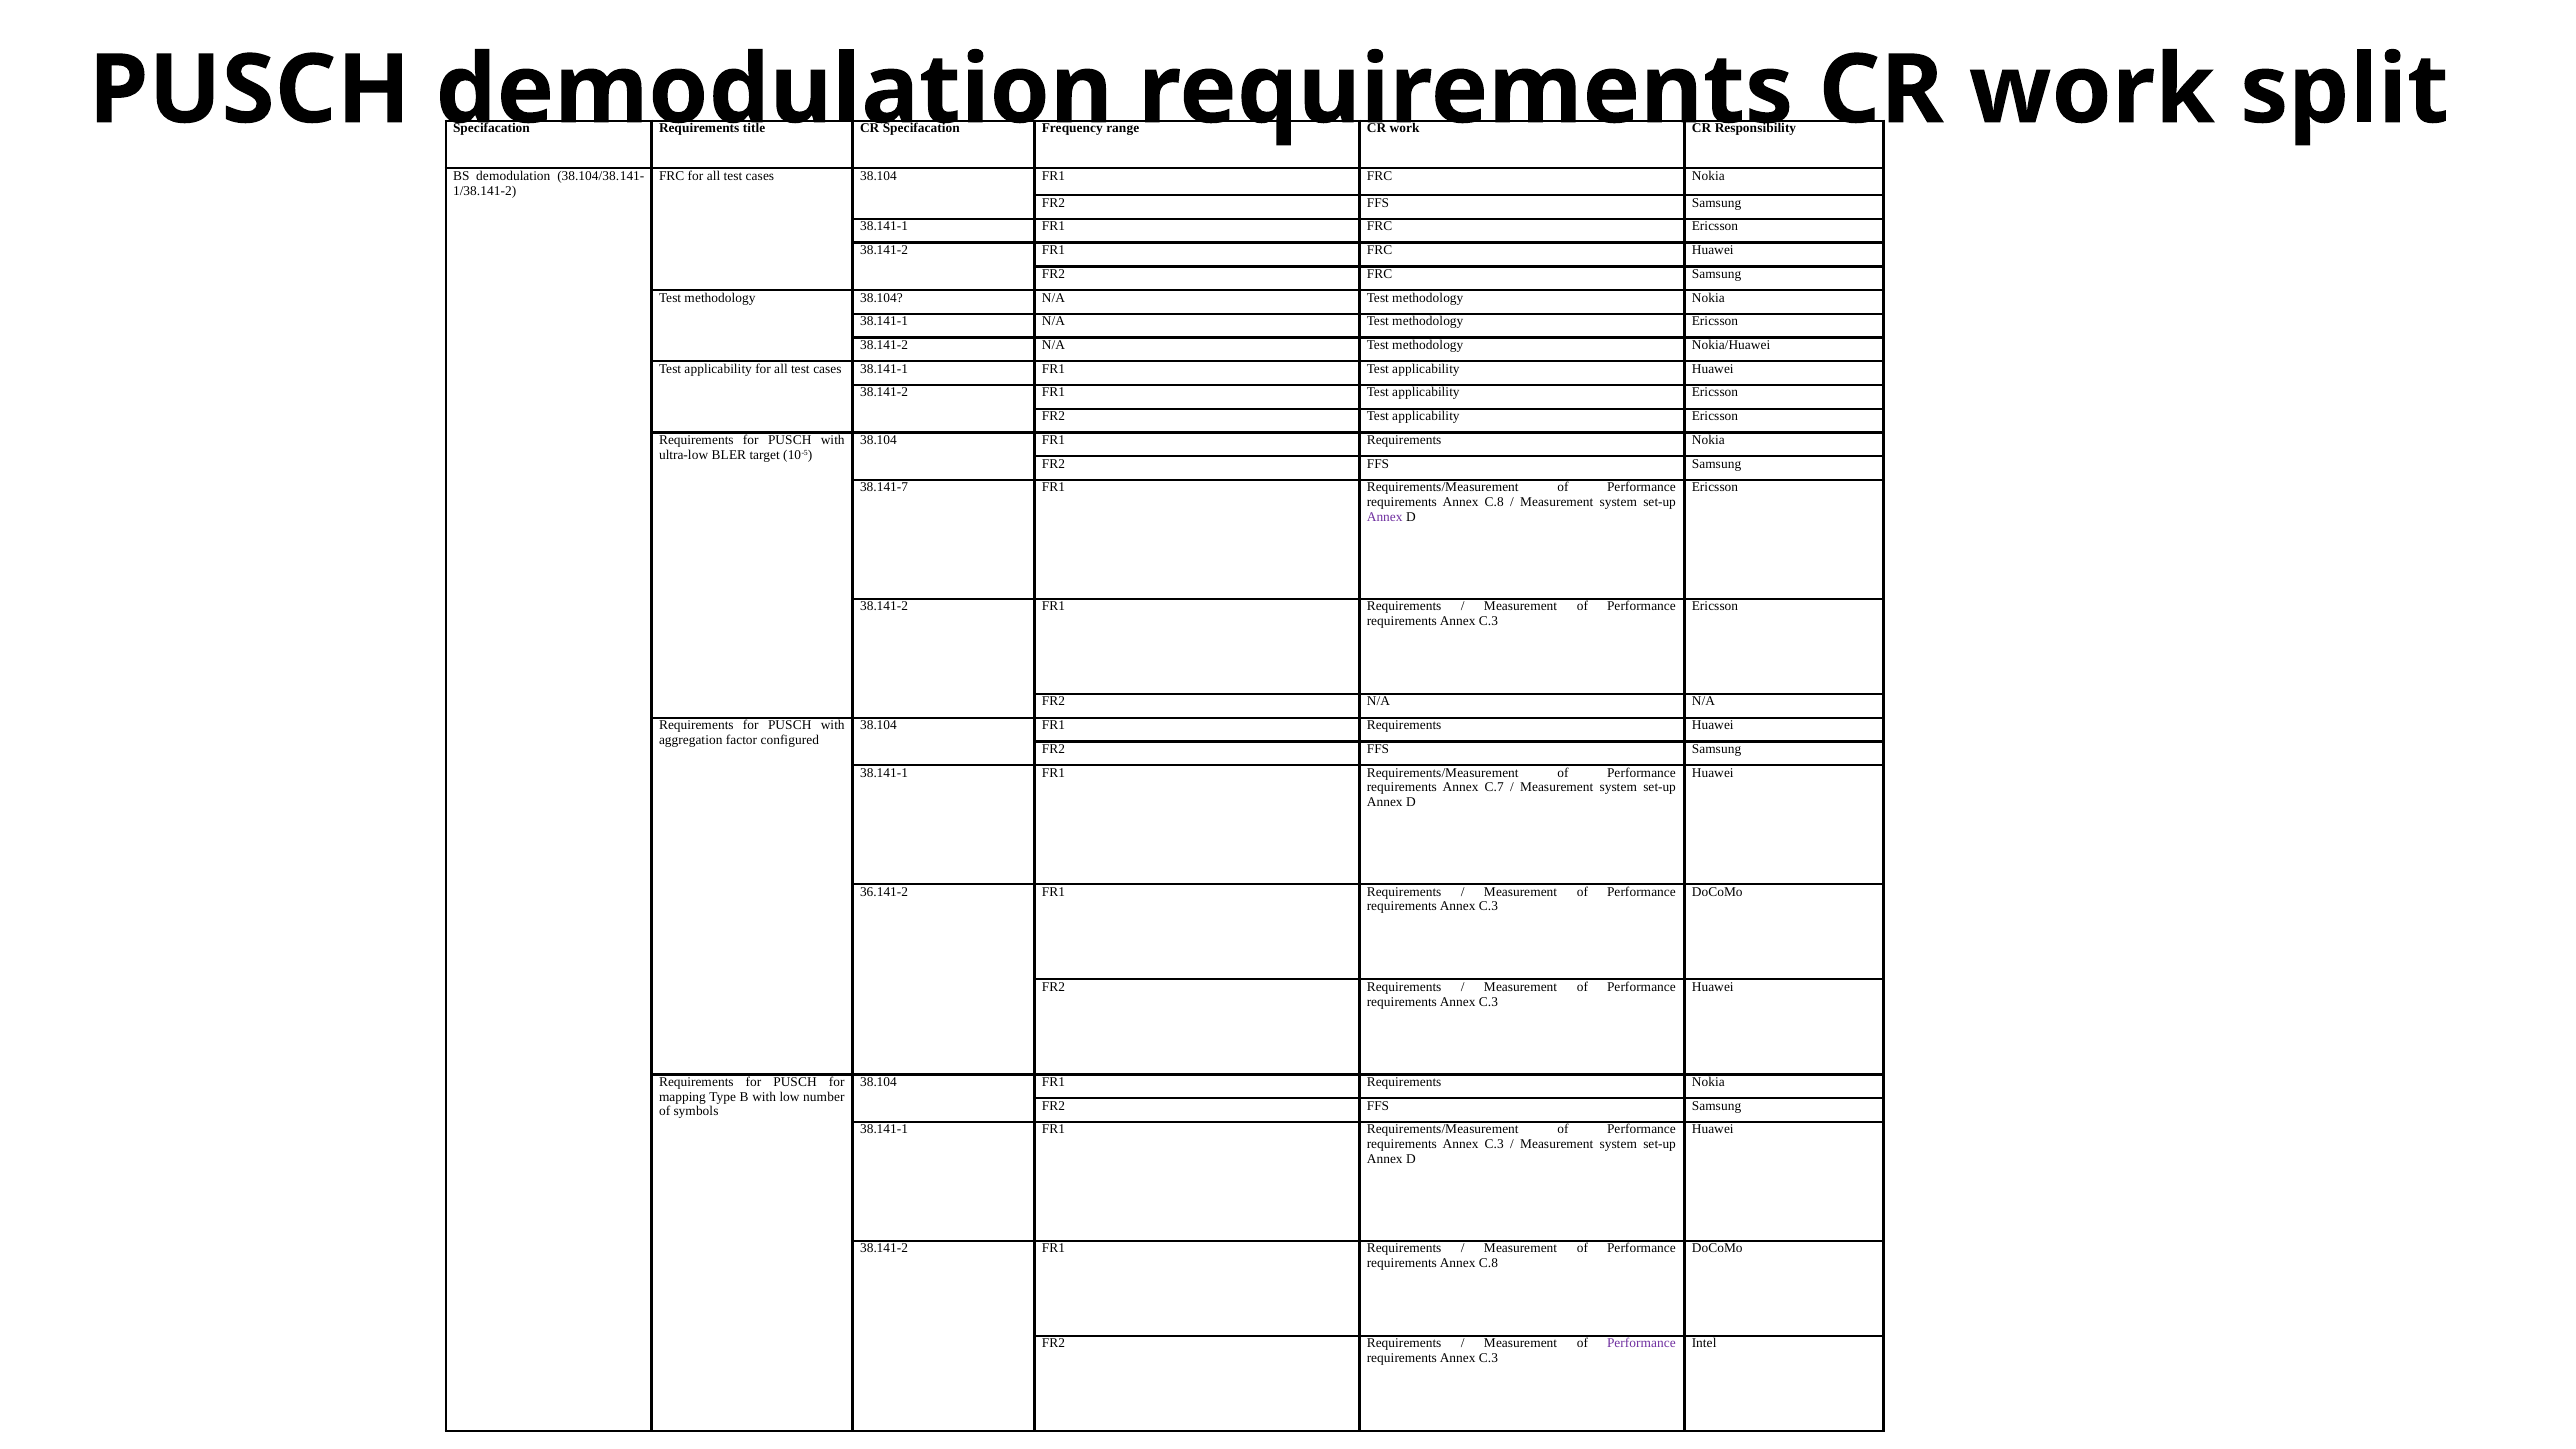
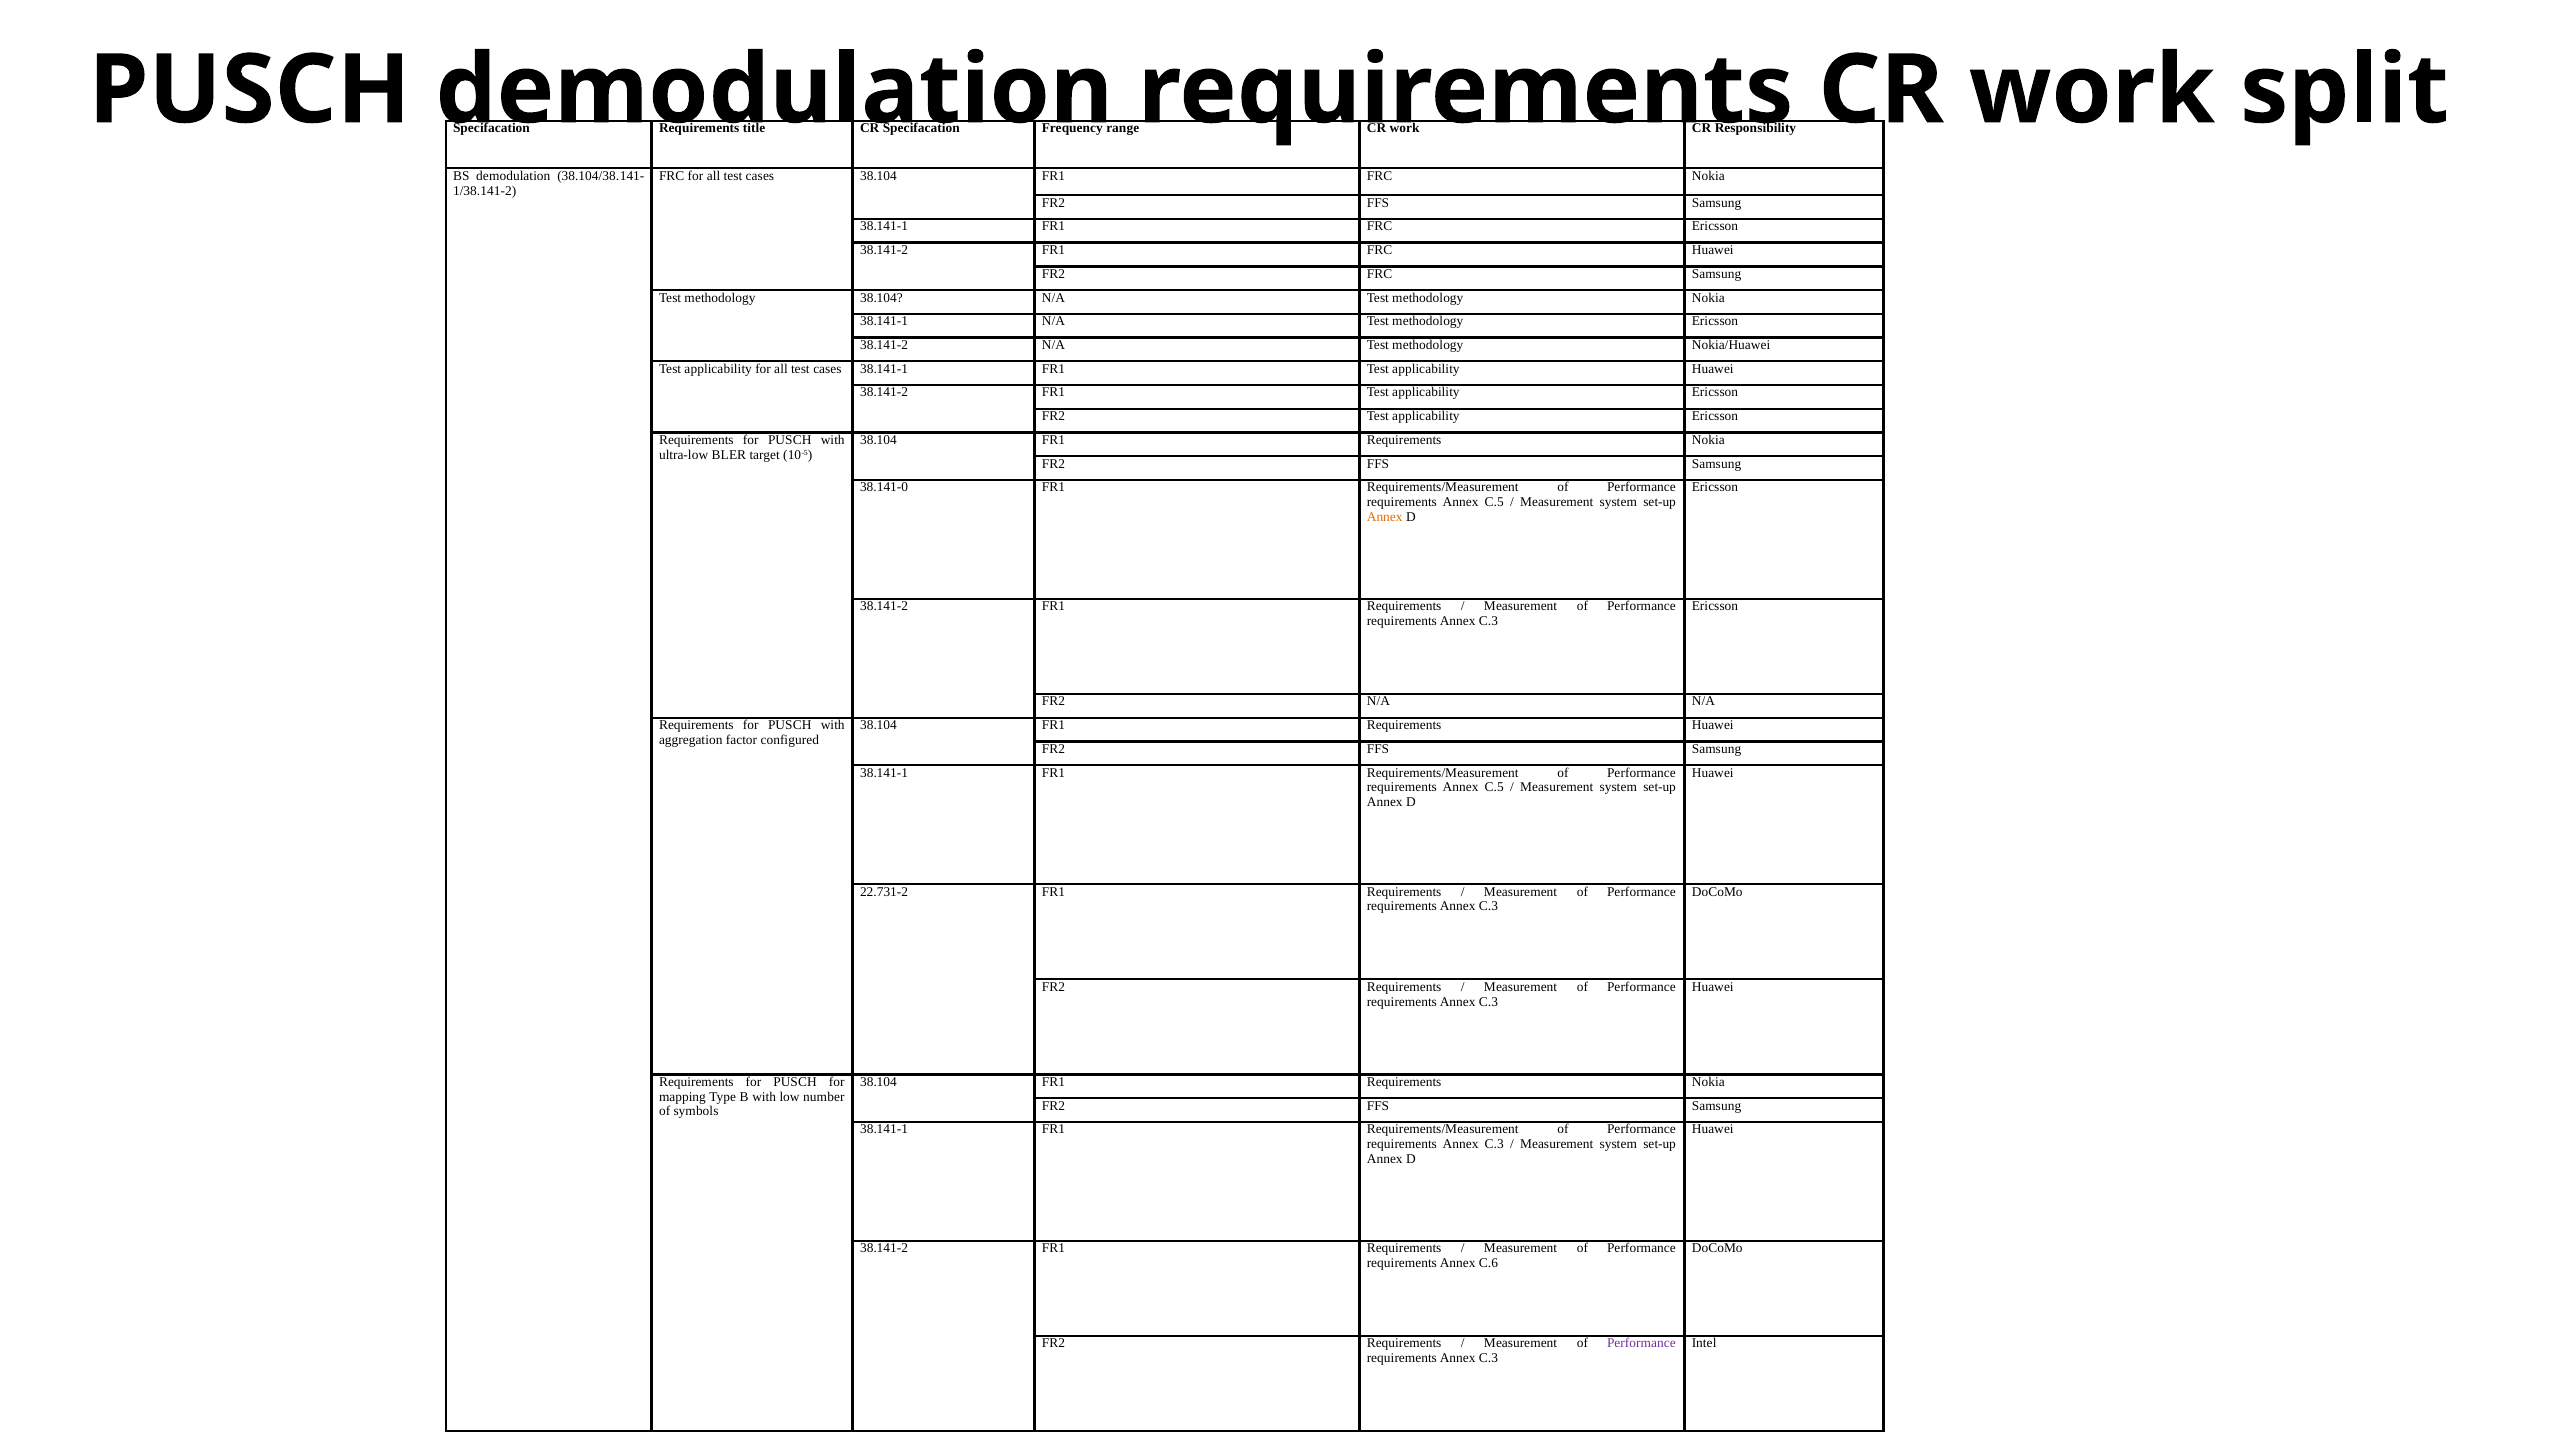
38.141-7: 38.141-7 -> 38.141-0
C.8 at (1494, 502): C.8 -> C.5
Annex at (1385, 517) colour: purple -> orange
C.7 at (1494, 788): C.7 -> C.5
36.141-2: 36.141-2 -> 22.731-2
C.8 at (1488, 1263): C.8 -> C.6
